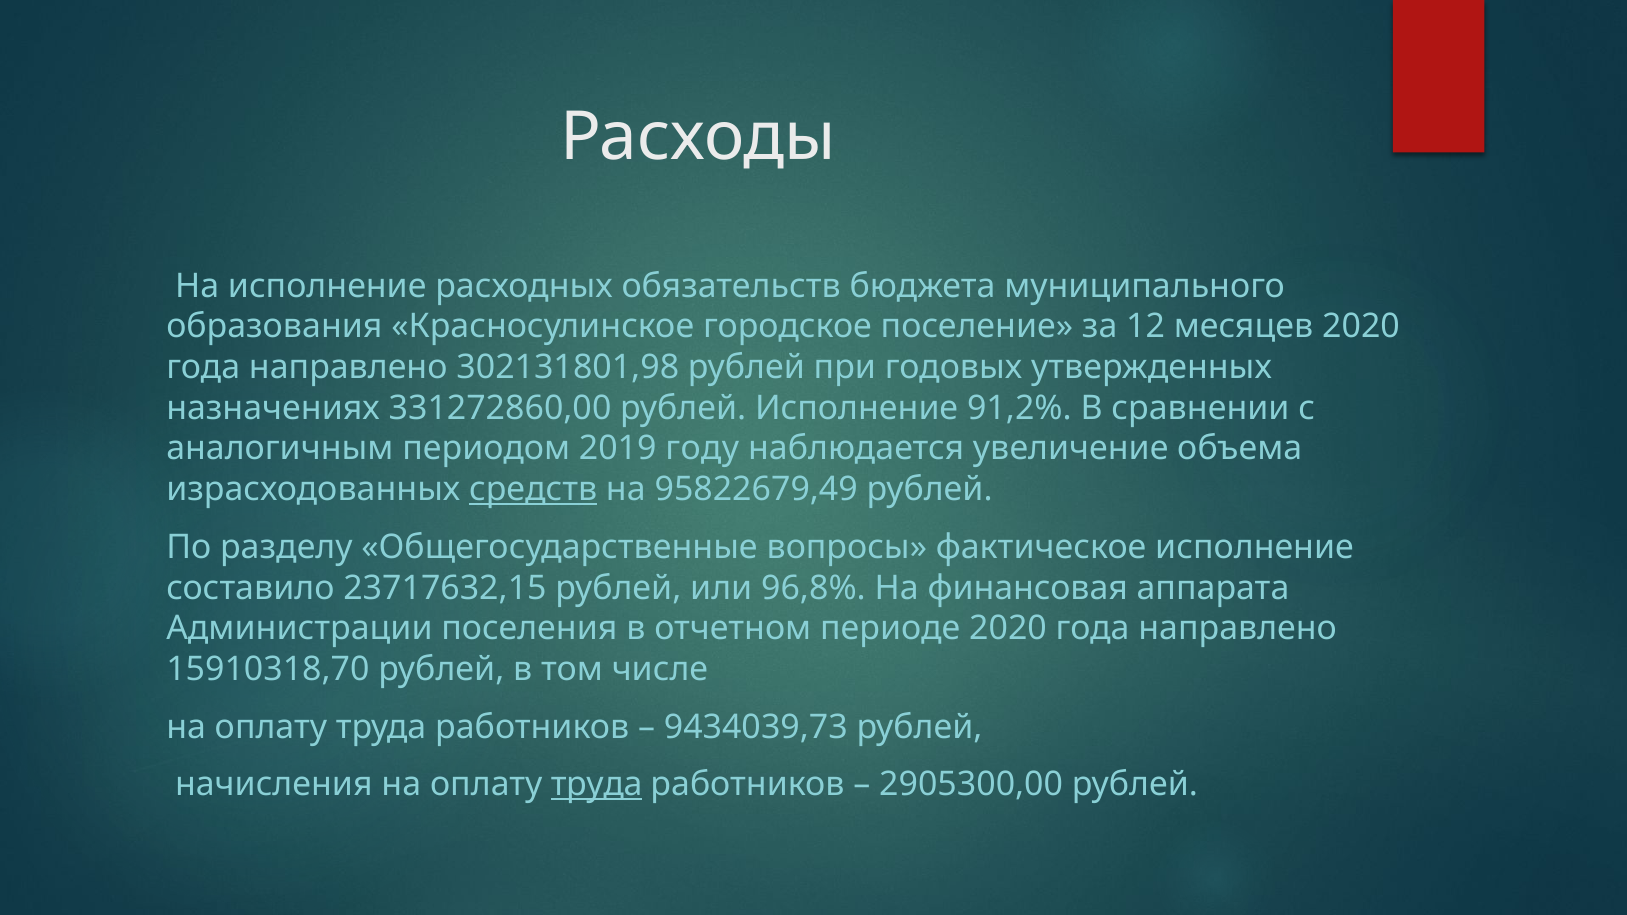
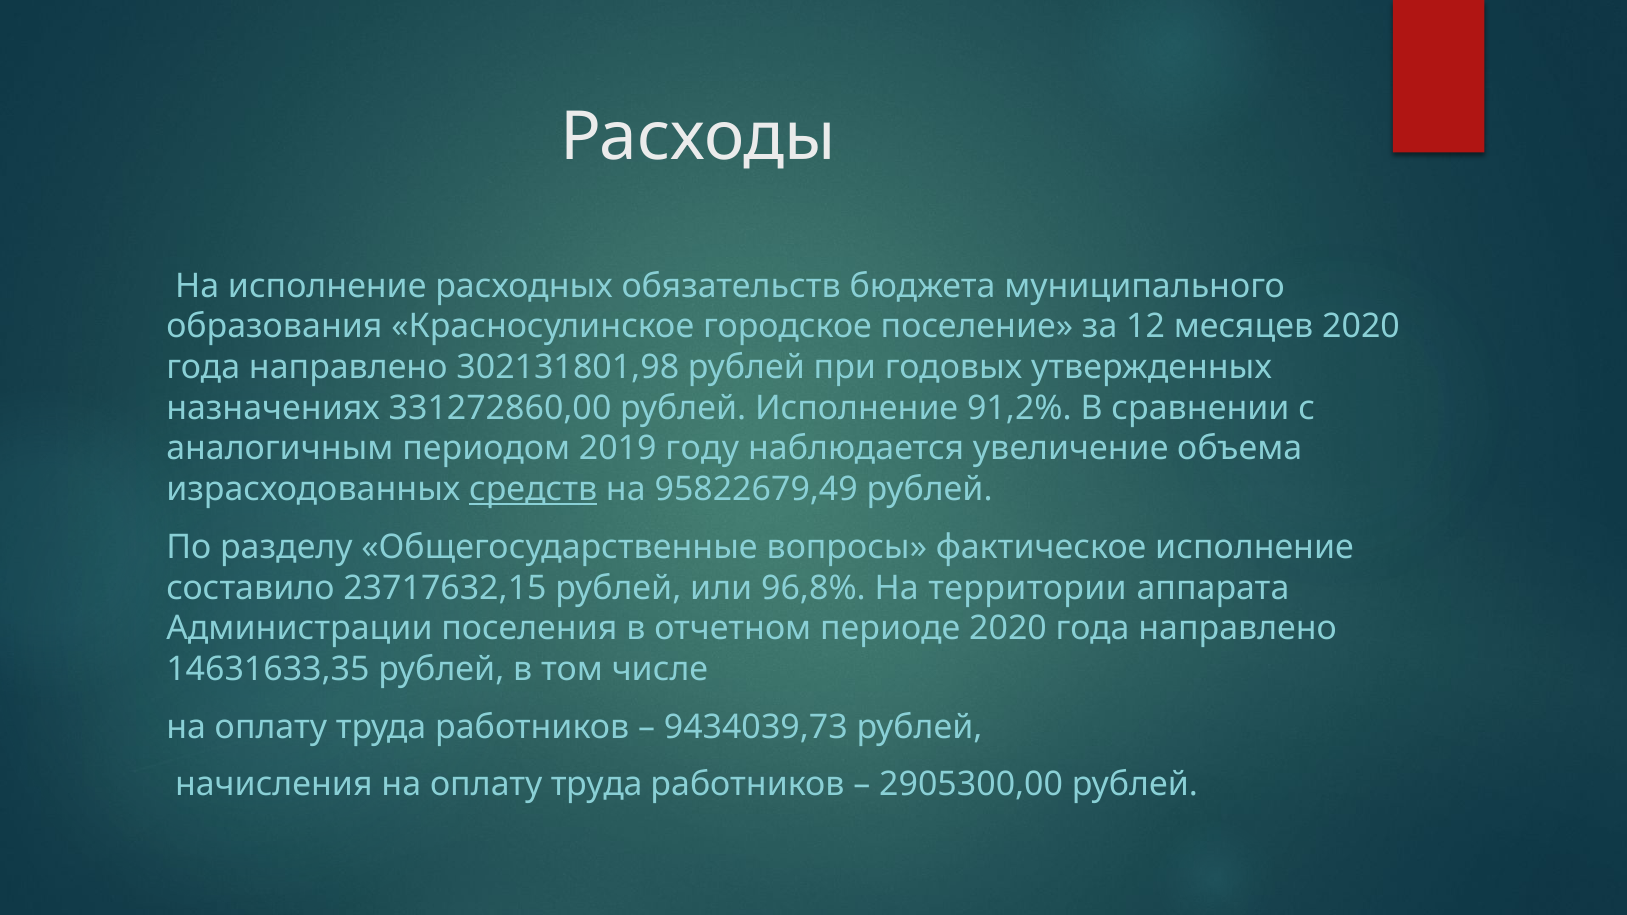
финансовая: финансовая -> территории
15910318,70: 15910318,70 -> 14631633,35
труда at (597, 785) underline: present -> none
